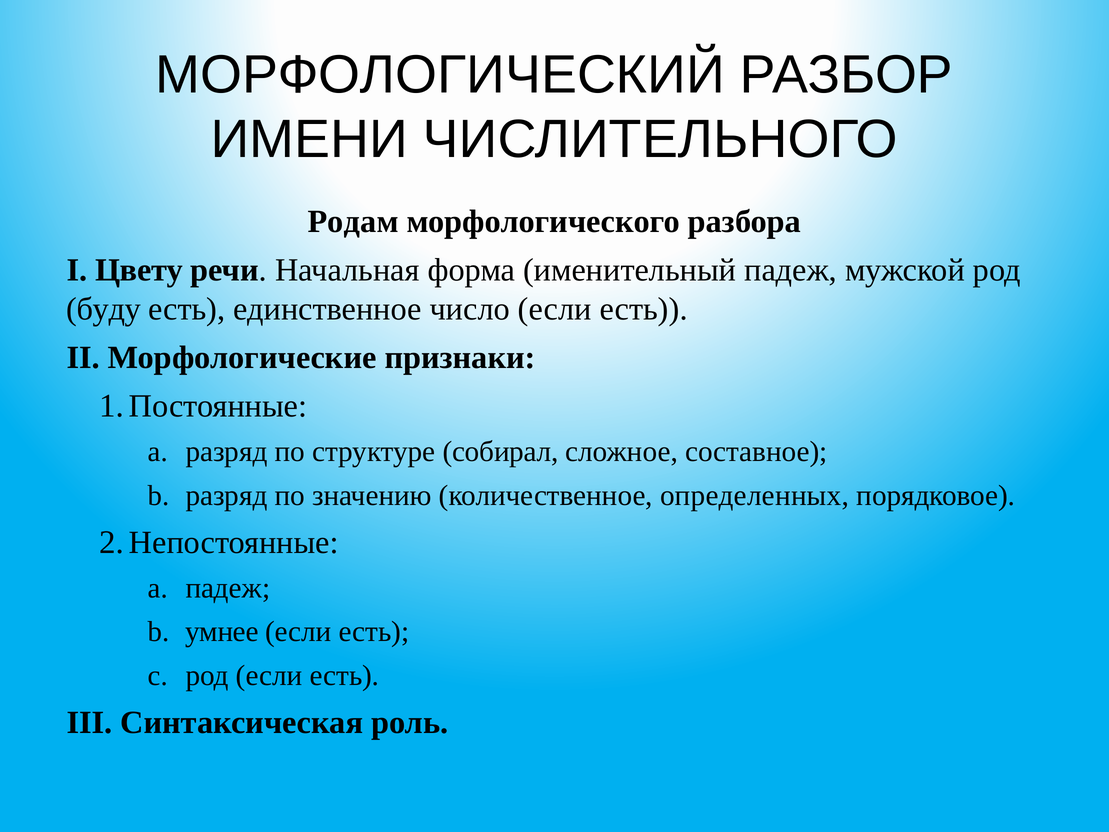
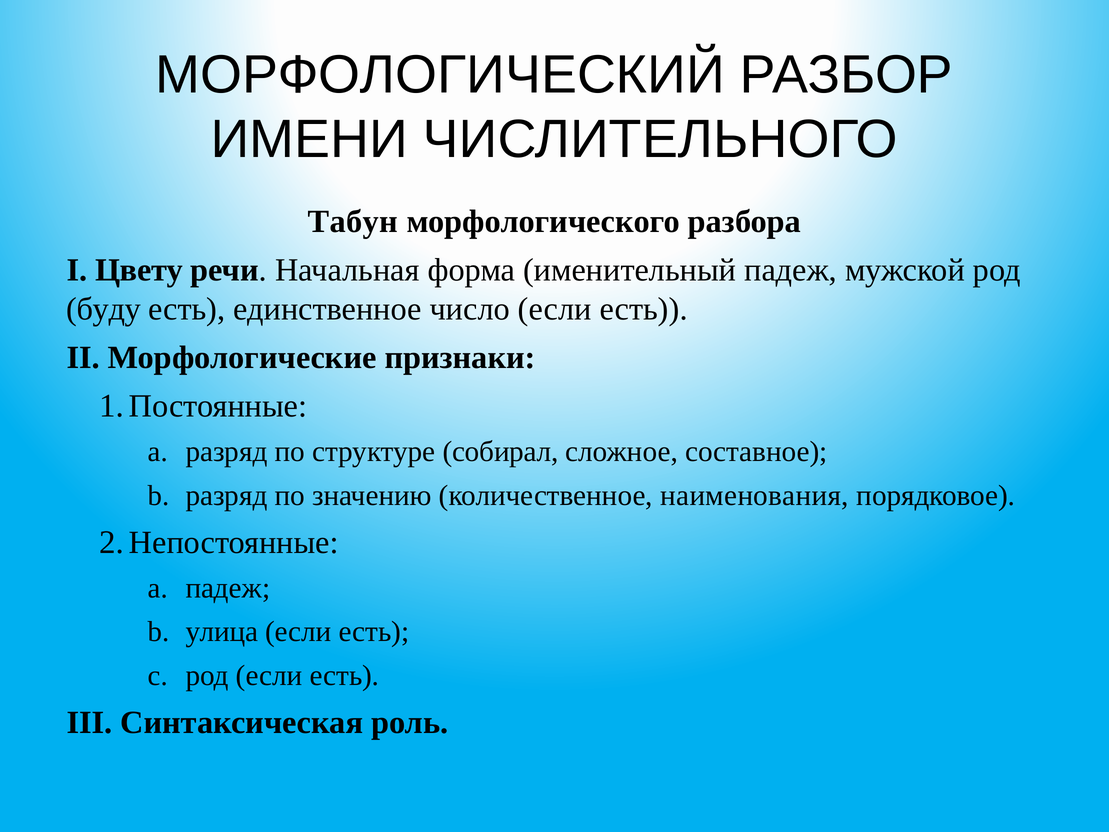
Родам: Родам -> Табун
определенных: определенных -> наименования
умнее: умнее -> улица
